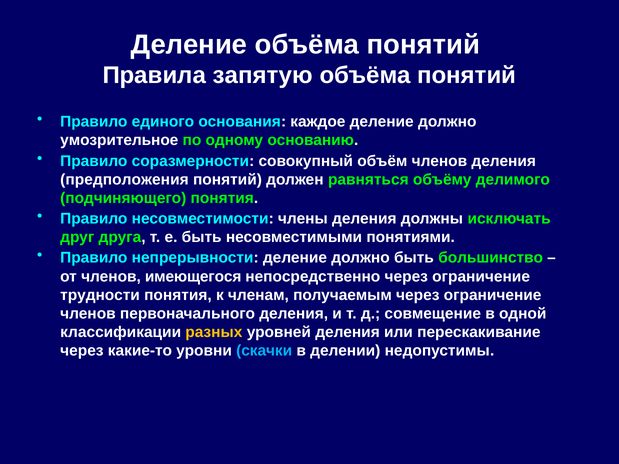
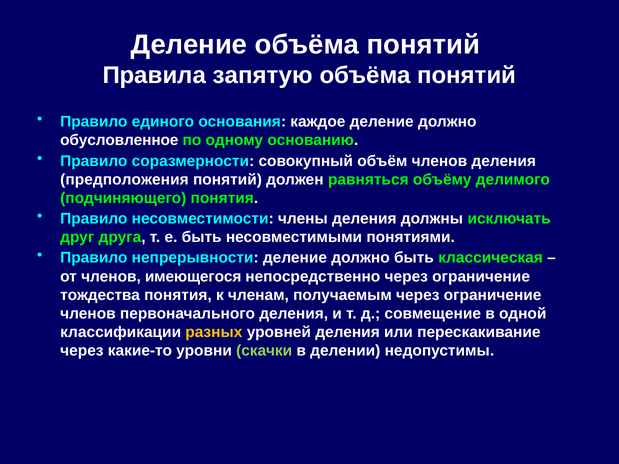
умозрительное: умозрительное -> обусловленное
большинство: большинство -> классическая
трудности: трудности -> тождества
скачки colour: light blue -> light green
